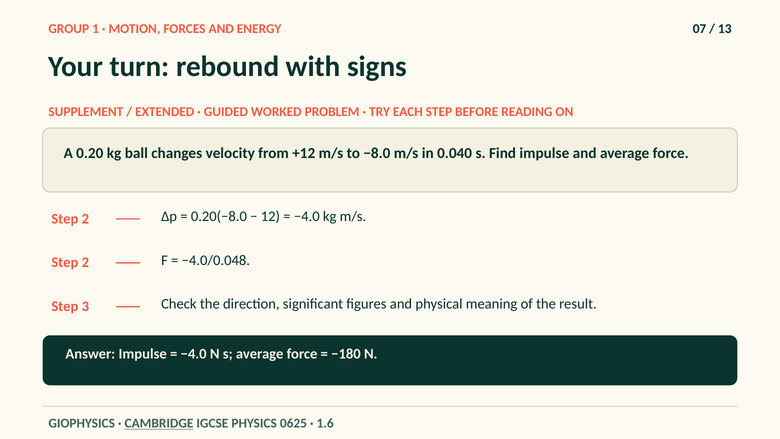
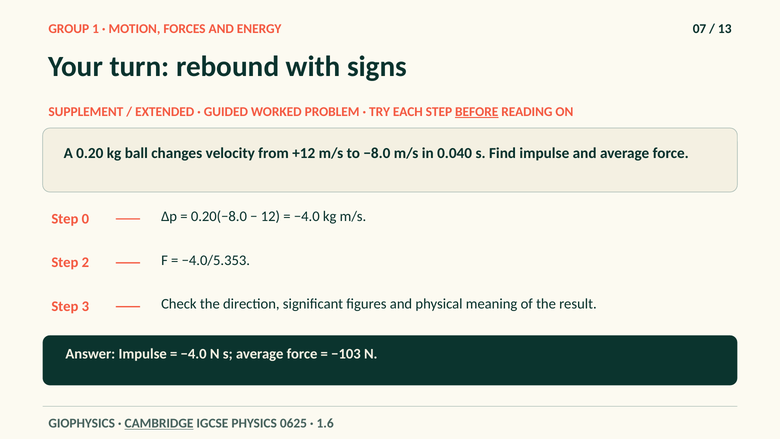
BEFORE underline: none -> present
2 at (85, 219): 2 -> 0
−4.0/0.048: −4.0/0.048 -> −4.0/5.353
−180: −180 -> −103
